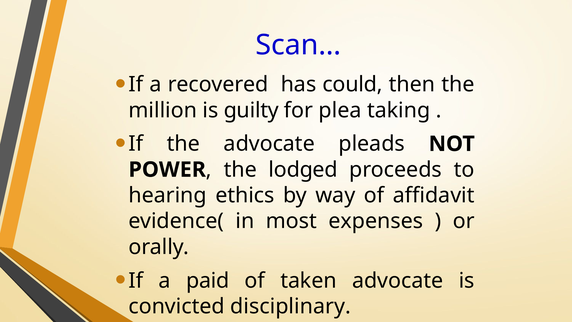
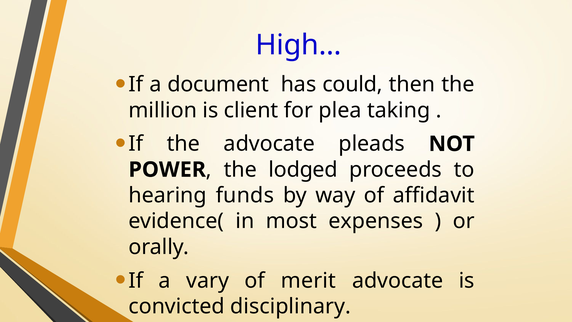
Scan…: Scan… -> High…
recovered: recovered -> document
guilty: guilty -> client
ethics: ethics -> funds
paid: paid -> vary
taken: taken -> merit
